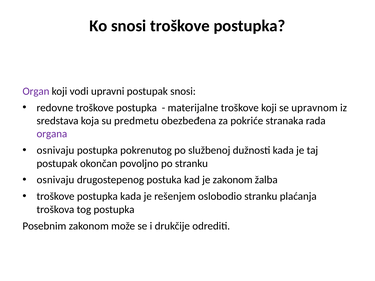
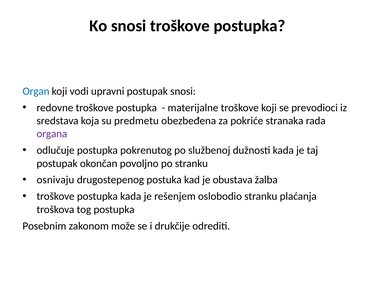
Organ colour: purple -> blue
upravnom: upravnom -> prevodioci
osnivaju at (55, 150): osnivaju -> odlučuje
je zakonom: zakonom -> obustava
